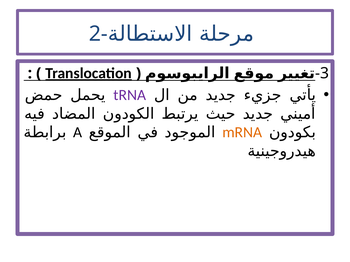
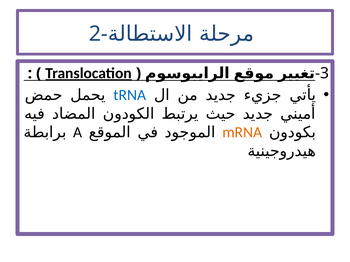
tRNA colour: purple -> blue
